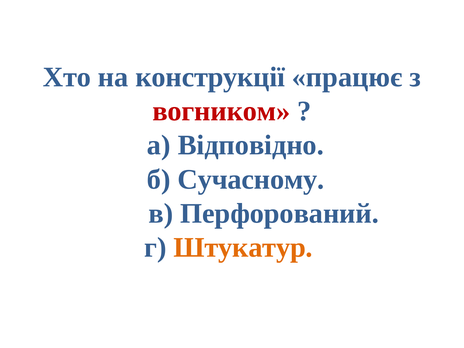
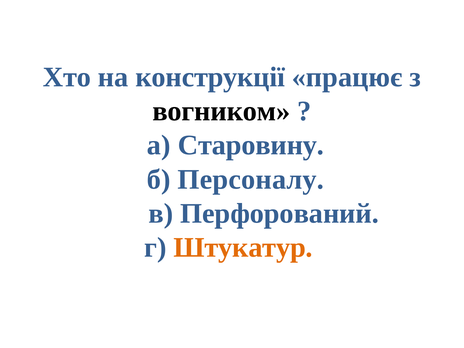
вогником colour: red -> black
Відповідно: Відповідно -> Старовину
Сучасному: Сучасному -> Персоналу
